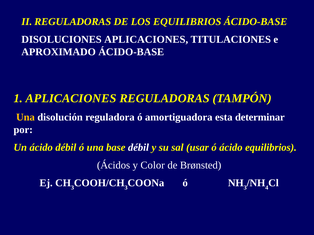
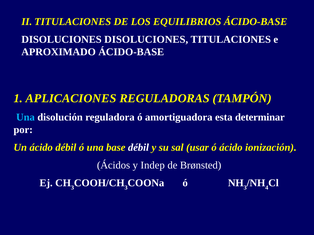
II REGULADORAS: REGULADORAS -> TITULACIONES
DISOLUCIONES APLICACIONES: APLICACIONES -> DISOLUCIONES
Una at (25, 117) colour: yellow -> light blue
ácido equilibrios: equilibrios -> ionización
Color: Color -> Indep
